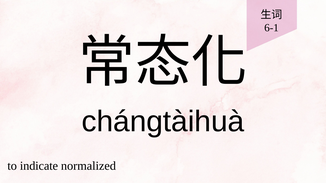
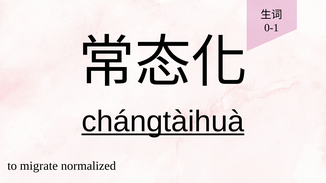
6-1: 6-1 -> 0-1
chángtàihuà underline: none -> present
indicate: indicate -> migrate
